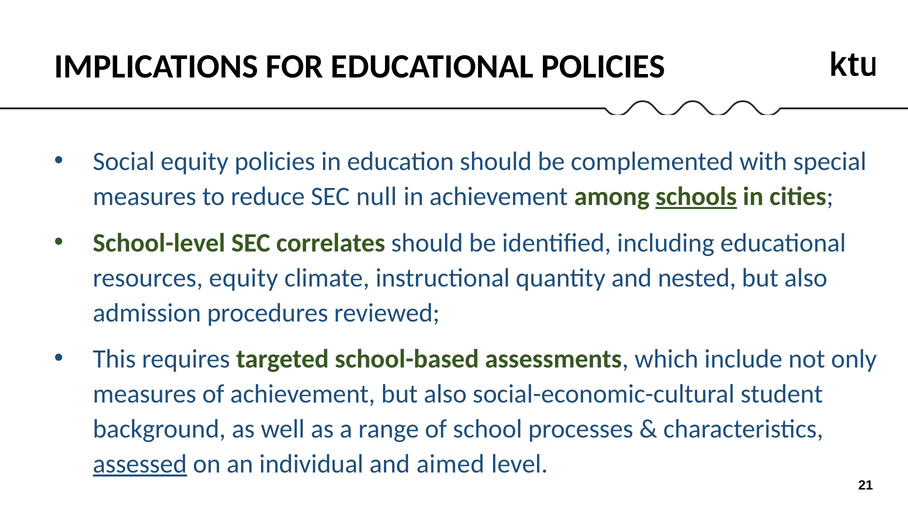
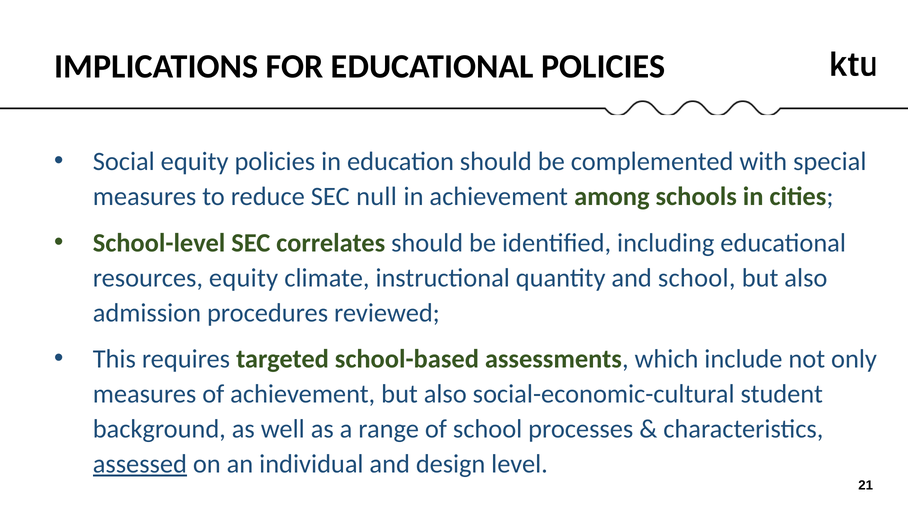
schools underline: present -> none
and nested: nested -> school
aimed: aimed -> design
